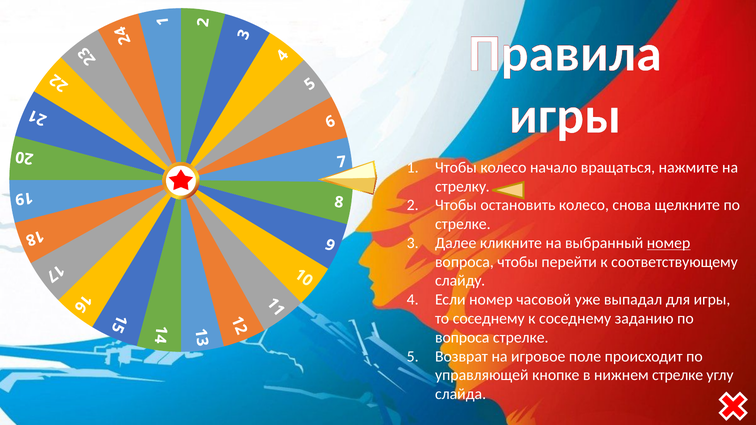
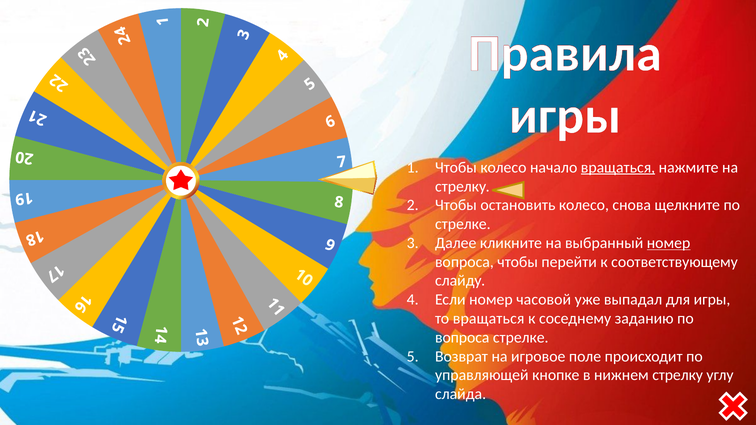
вращаться at (618, 168) underline: none -> present
то соседнему: соседнему -> вращаться
нижнем стрелке: стрелке -> стрелку
